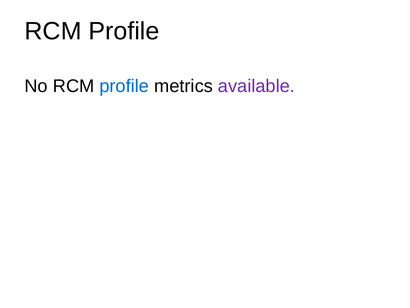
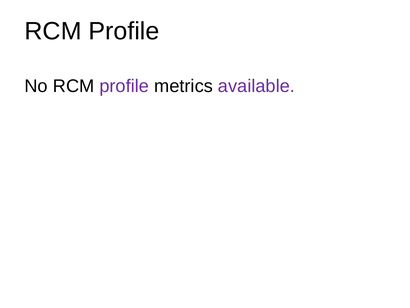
profile at (124, 86) colour: blue -> purple
